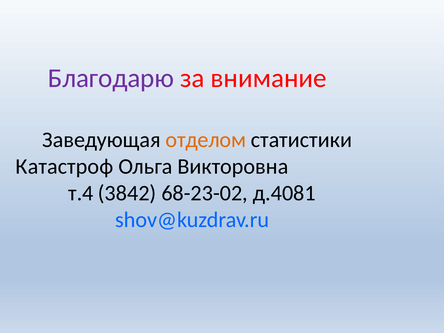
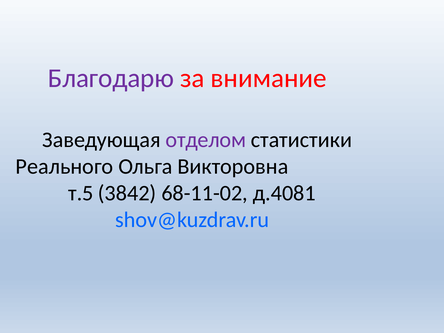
отделом colour: orange -> purple
Катастроф: Катастроф -> Реального
т.4: т.4 -> т.5
68-23-02: 68-23-02 -> 68-11-02
